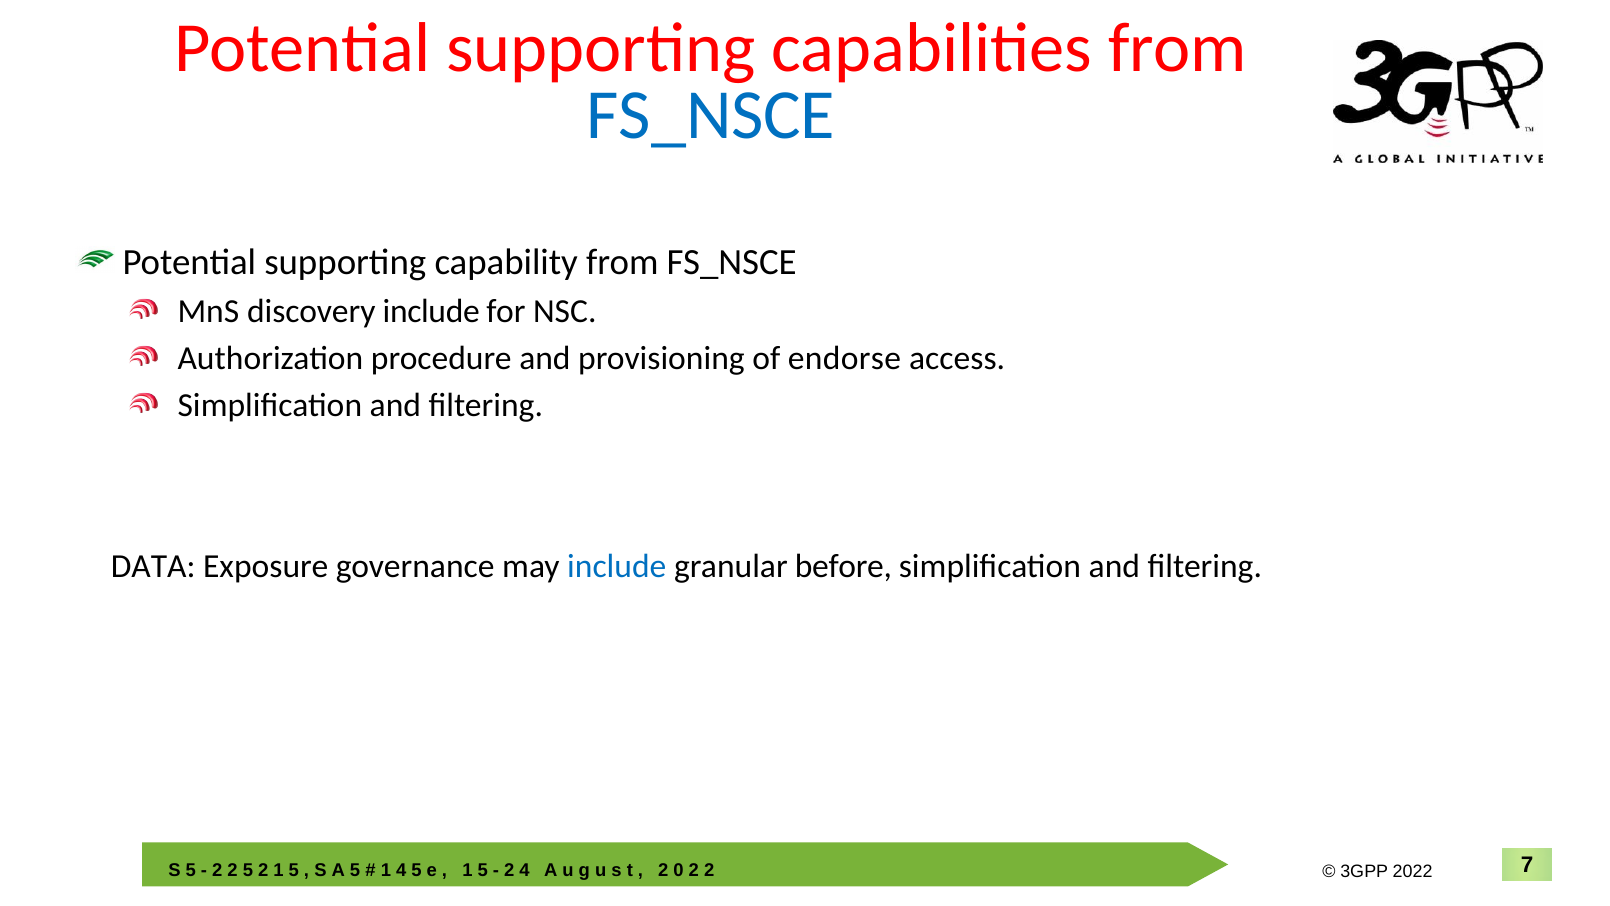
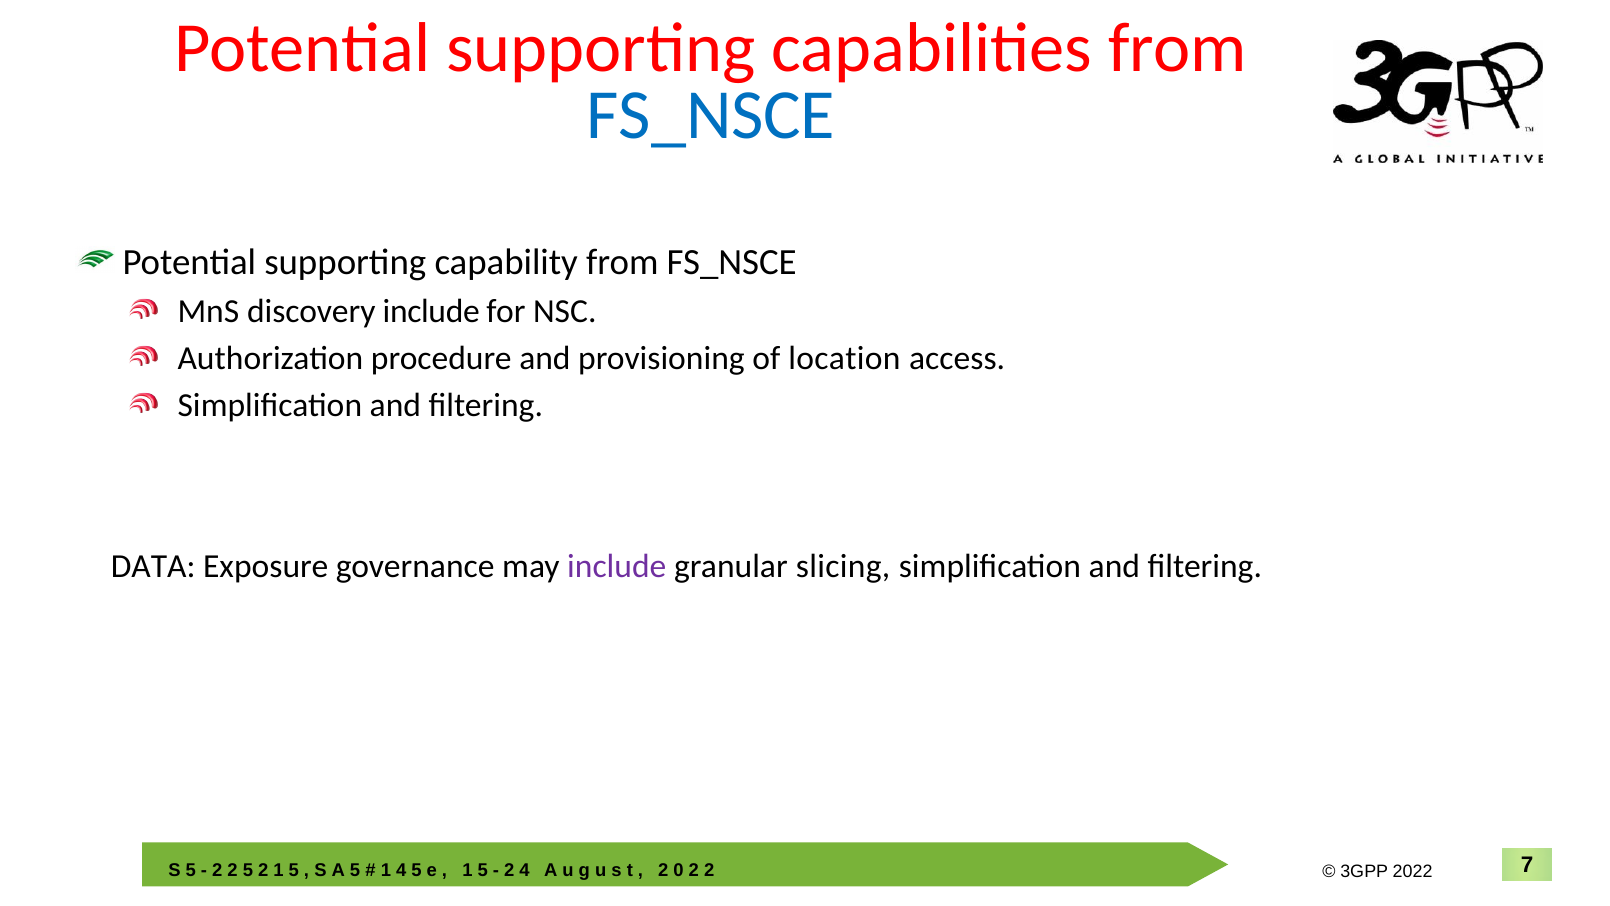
endorse: endorse -> location
include at (617, 566) colour: blue -> purple
before: before -> slicing
